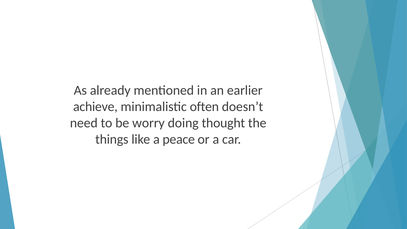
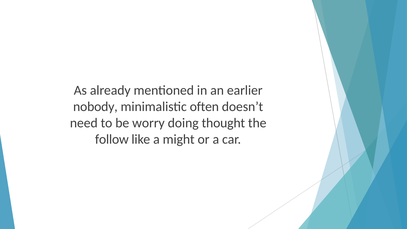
achieve: achieve -> nobody
things: things -> follow
peace: peace -> might
